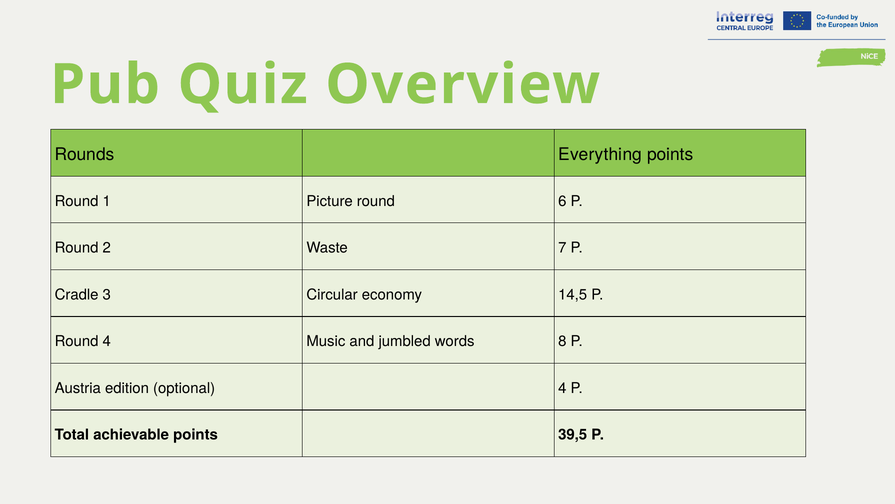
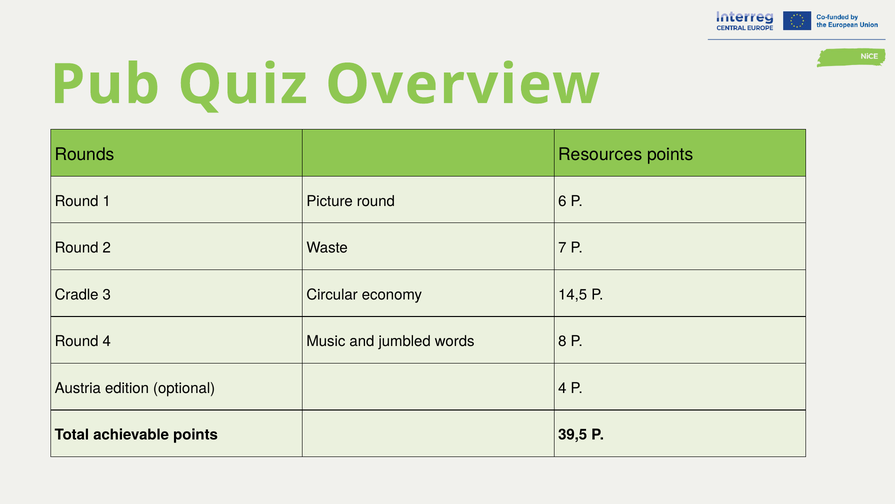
Everything: Everything -> Resources
